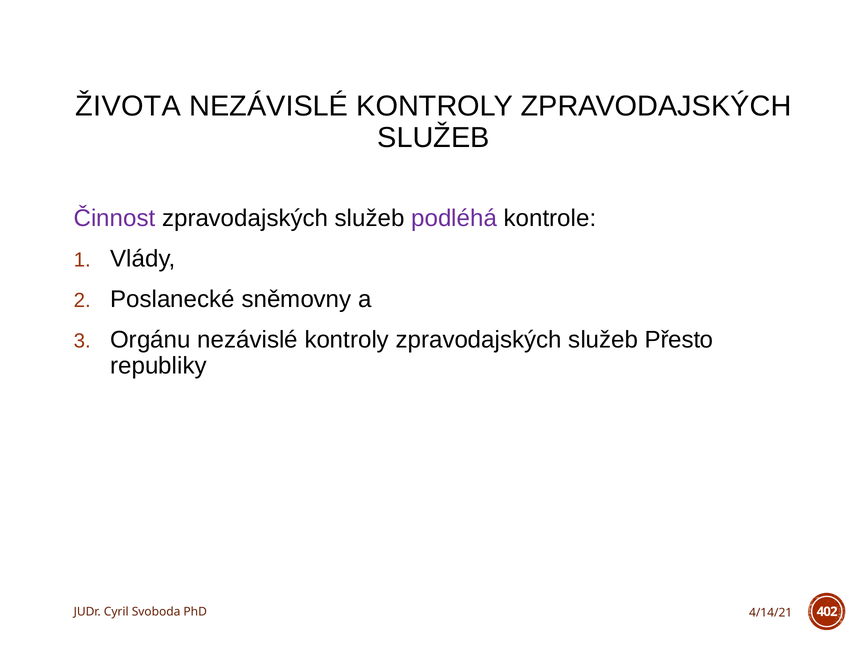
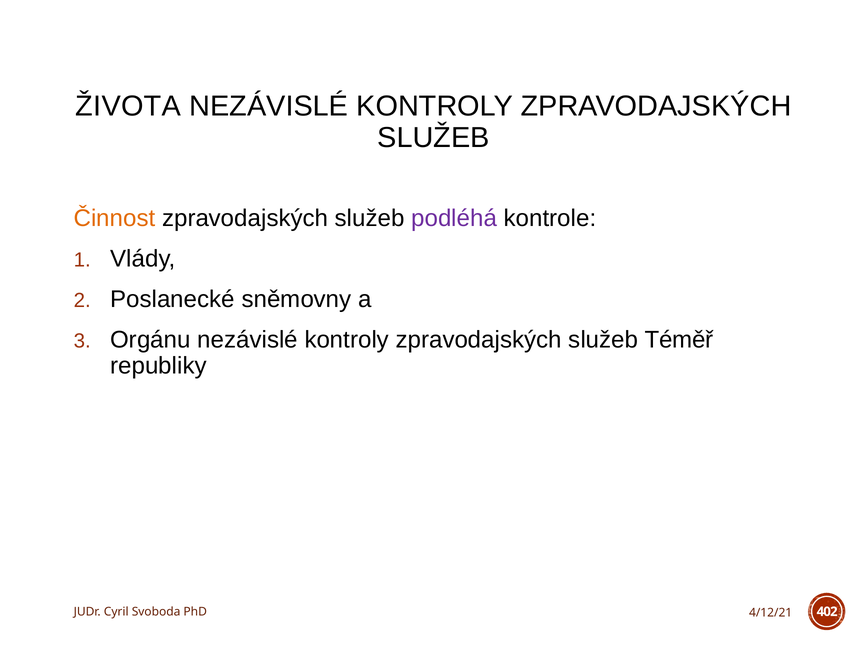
Činnost colour: purple -> orange
Přesto: Přesto -> Téměř
4/14/21: 4/14/21 -> 4/12/21
